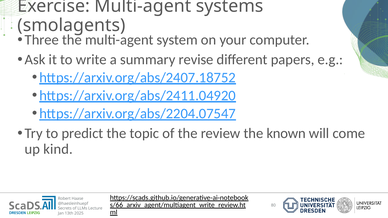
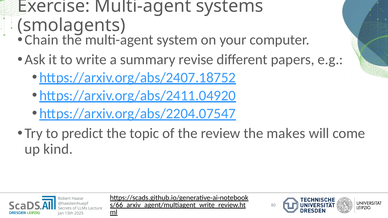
Three: Three -> Chain
known: known -> makes
